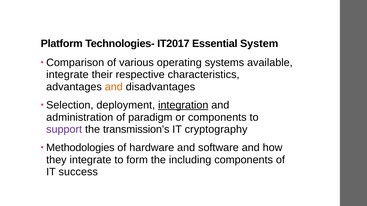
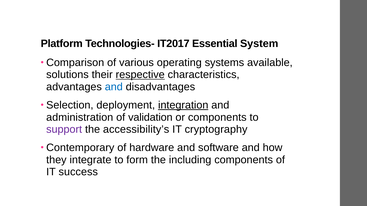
integrate at (67, 75): integrate -> solutions
respective underline: none -> present
and at (114, 87) colour: orange -> blue
paradigm: paradigm -> validation
transmission’s: transmission’s -> accessibility’s
Methodologies: Methodologies -> Contemporary
